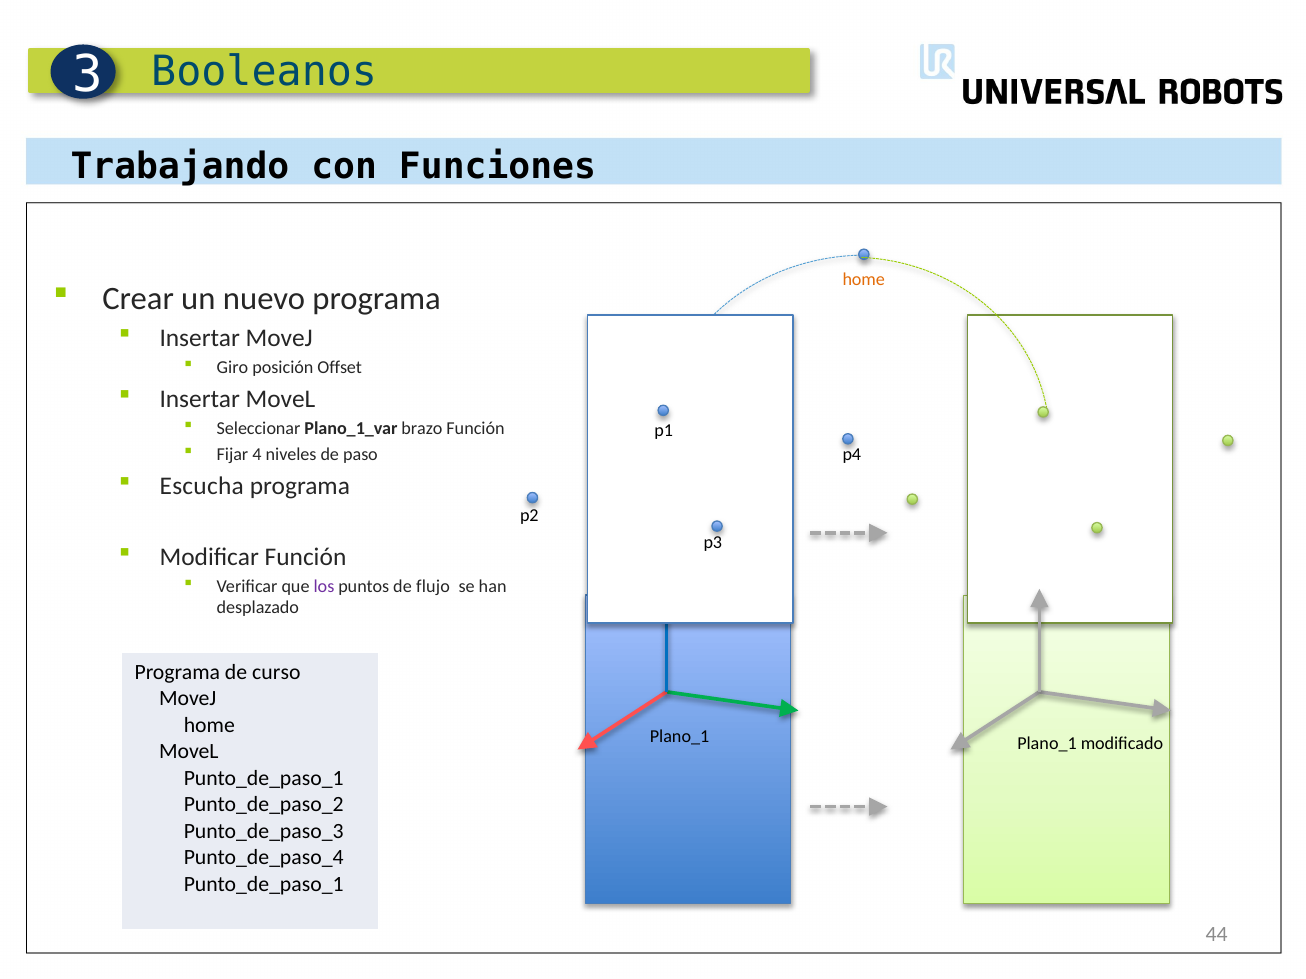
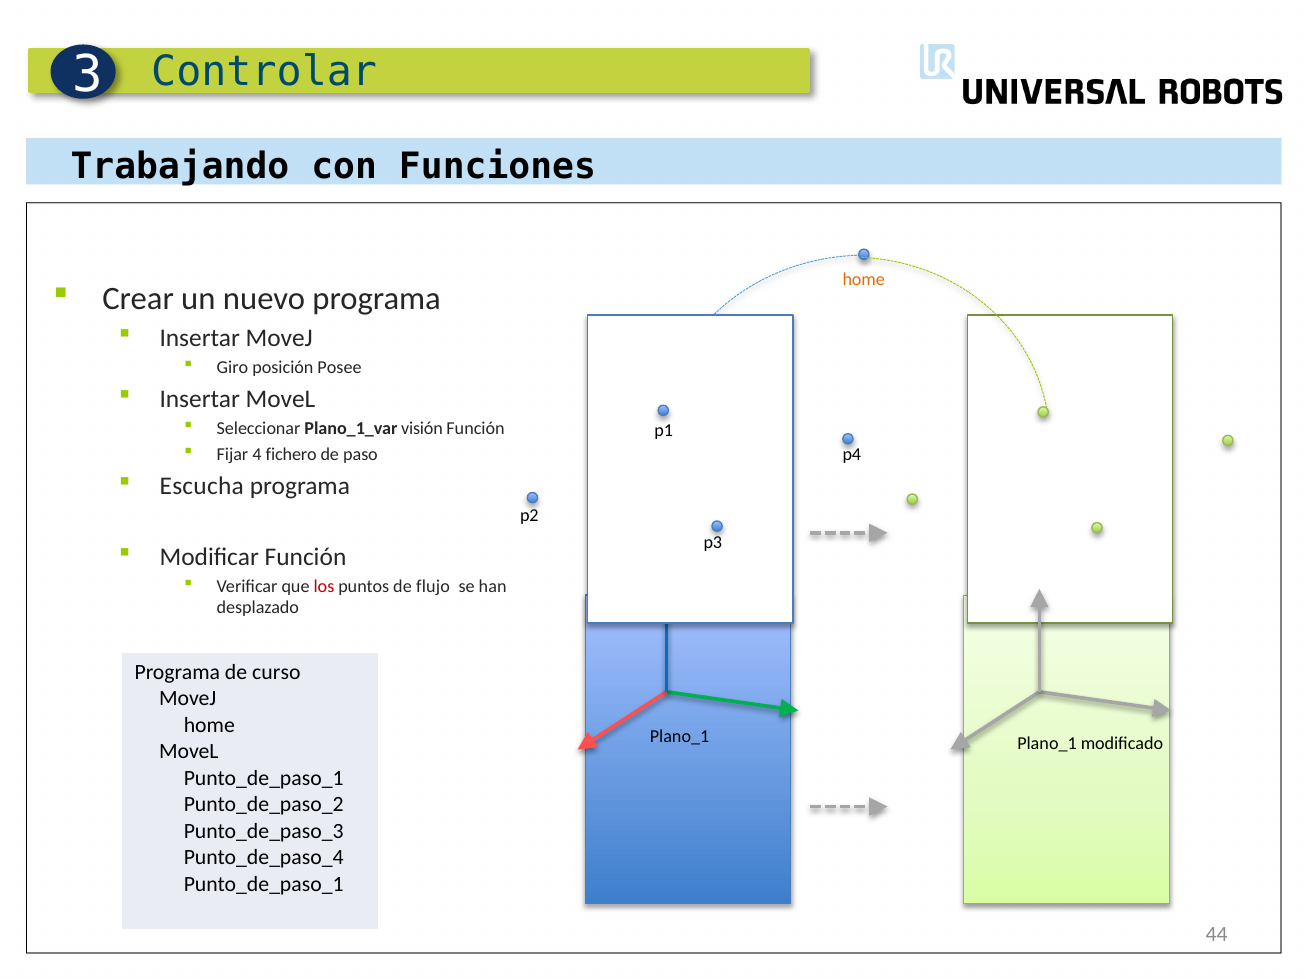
Booleanos: Booleanos -> Controlar
Offset: Offset -> Posee
brazo: brazo -> visión
niveles: niveles -> fichero
los colour: purple -> red
